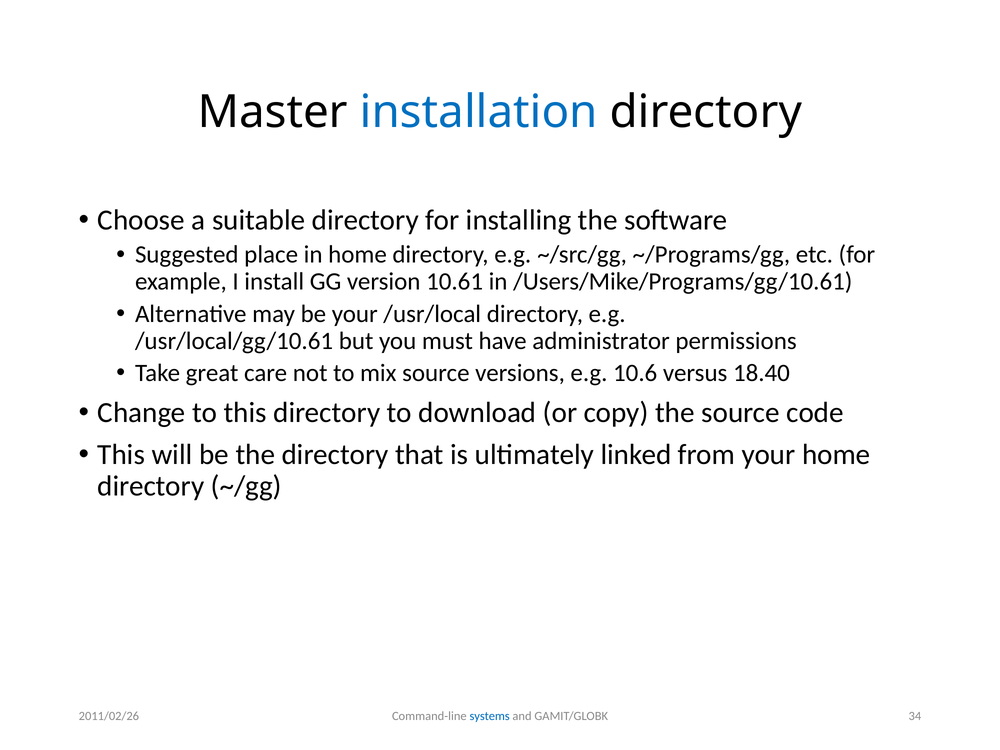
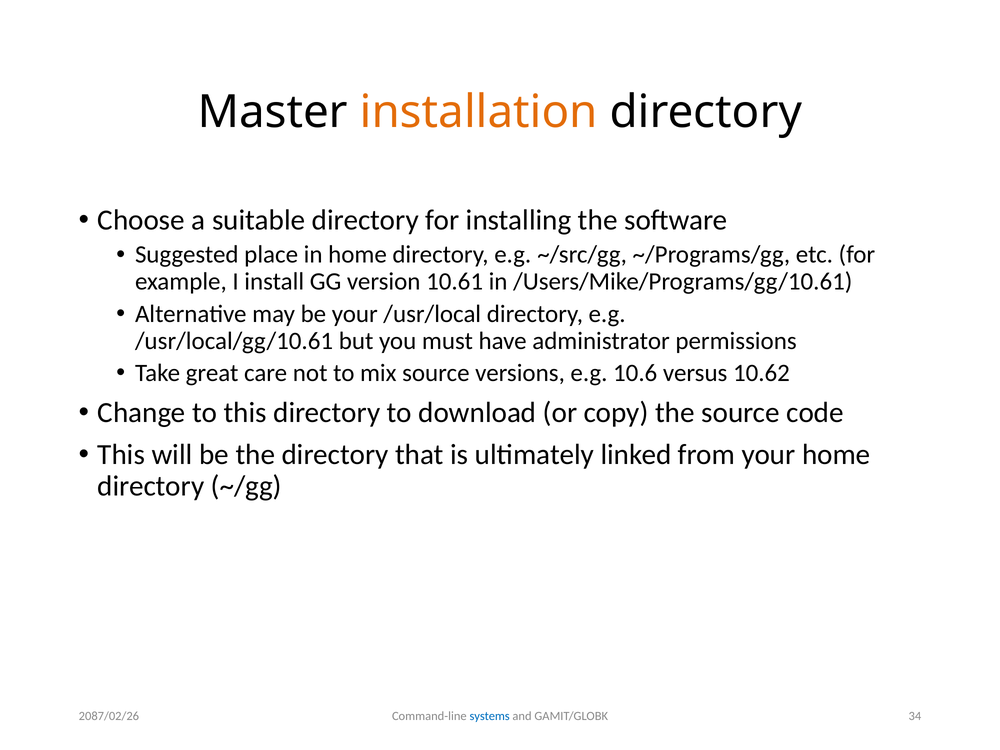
installation colour: blue -> orange
18.40: 18.40 -> 10.62
2011/02/26: 2011/02/26 -> 2087/02/26
